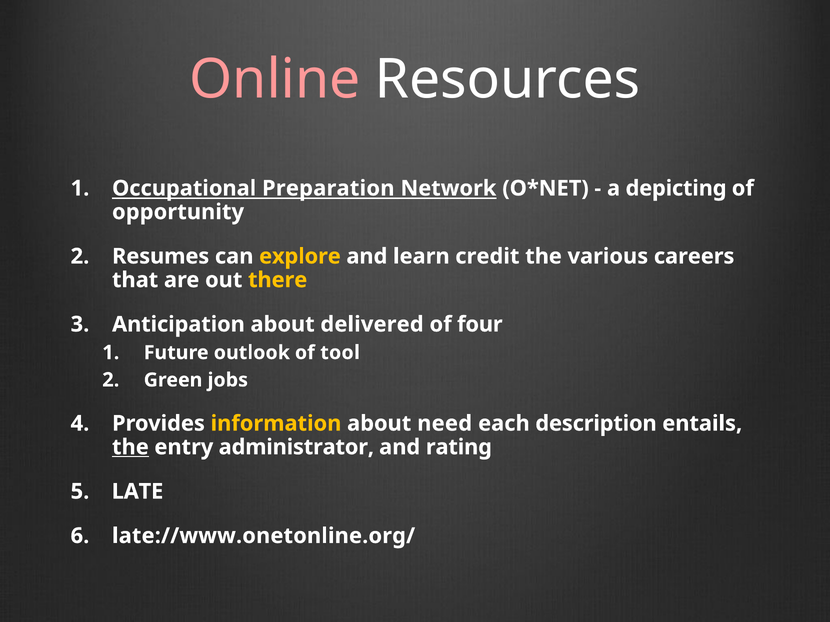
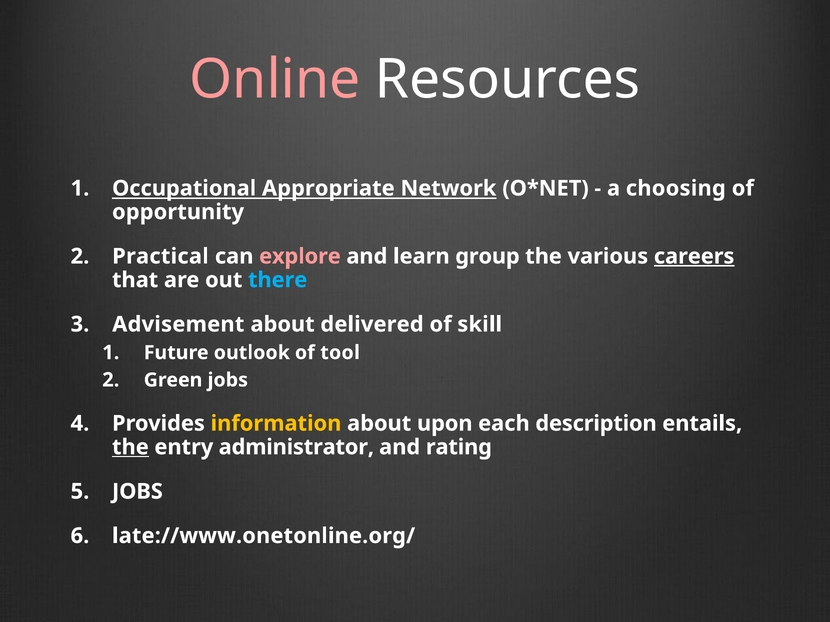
Preparation: Preparation -> Appropriate
depicting: depicting -> choosing
Resumes: Resumes -> Practical
explore colour: yellow -> pink
credit: credit -> group
careers underline: none -> present
there colour: yellow -> light blue
Anticipation: Anticipation -> Advisement
four: four -> skill
need: need -> upon
LATE at (138, 492): LATE -> JOBS
